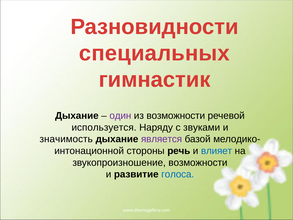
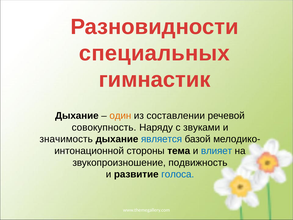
один colour: purple -> orange
из возможности: возможности -> составлении
используется: используется -> совокупность
является colour: purple -> blue
речь: речь -> тема
звукопроизношение возможности: возможности -> подвижность
